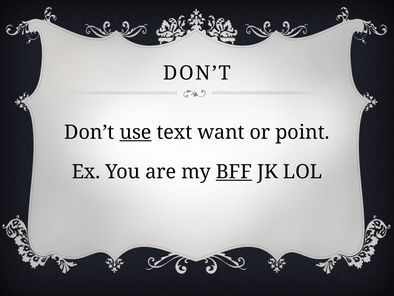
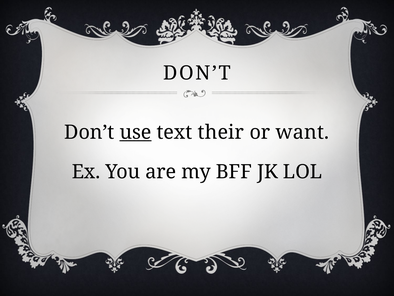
want: want -> their
point: point -> want
BFF underline: present -> none
